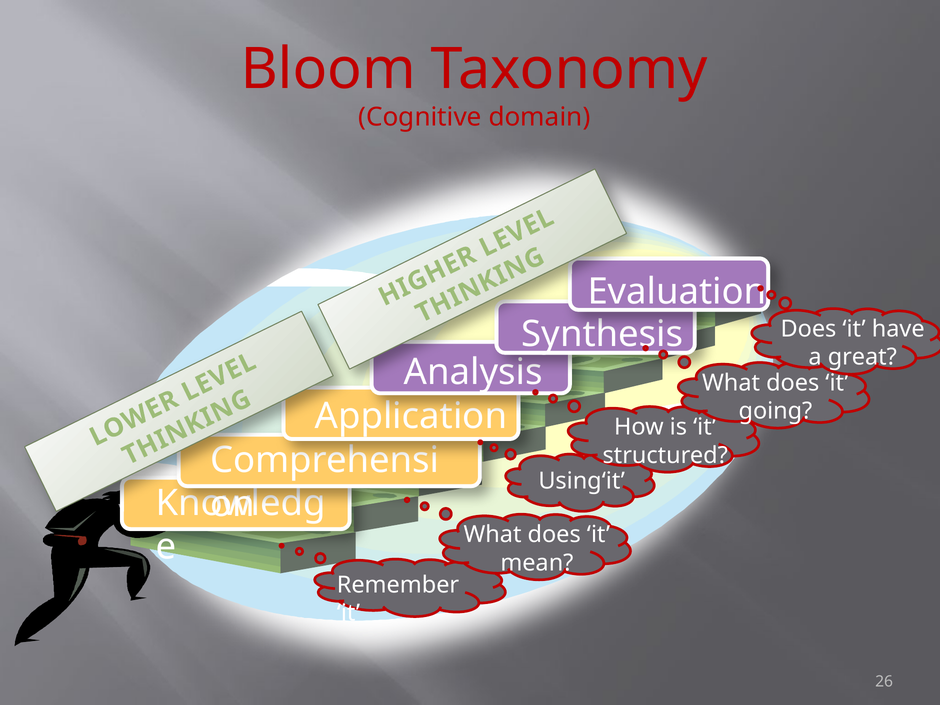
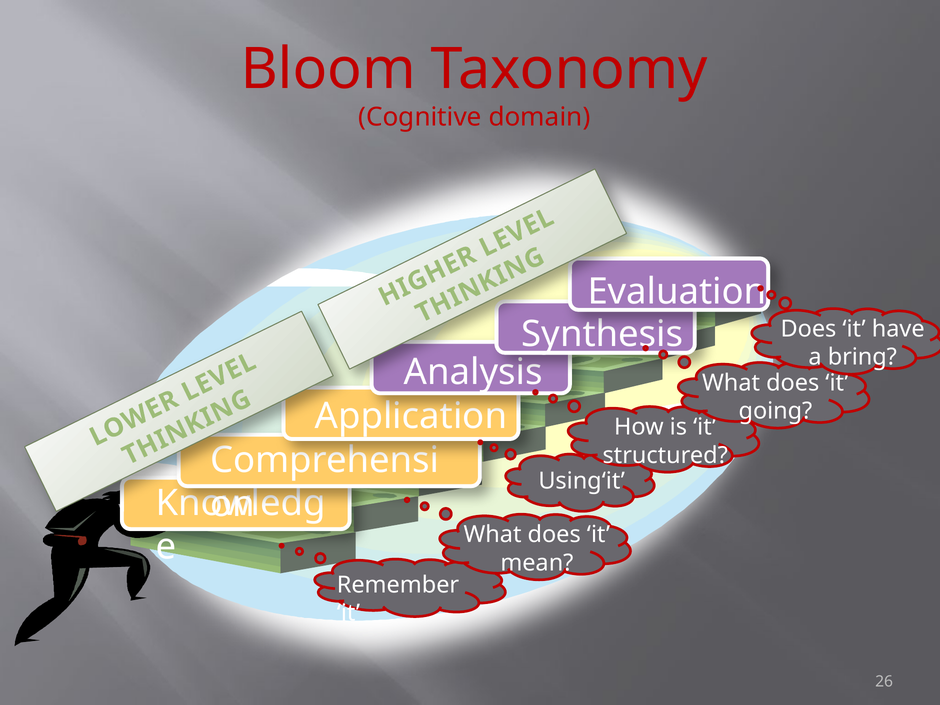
great: great -> bring
